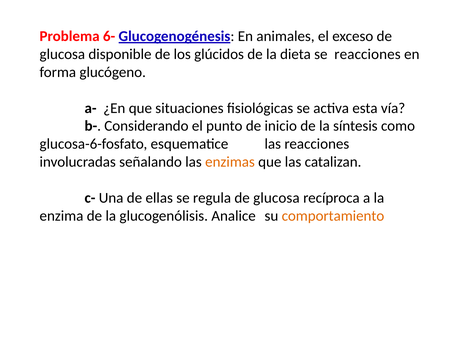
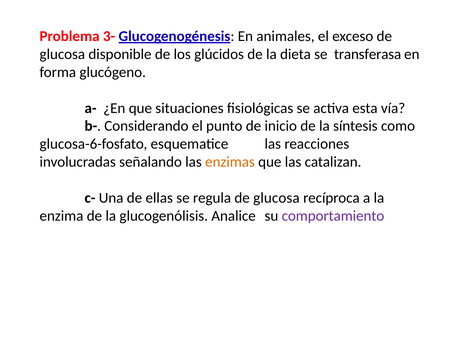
6-: 6- -> 3-
se reacciones: reacciones -> transferasa
comportamiento colour: orange -> purple
